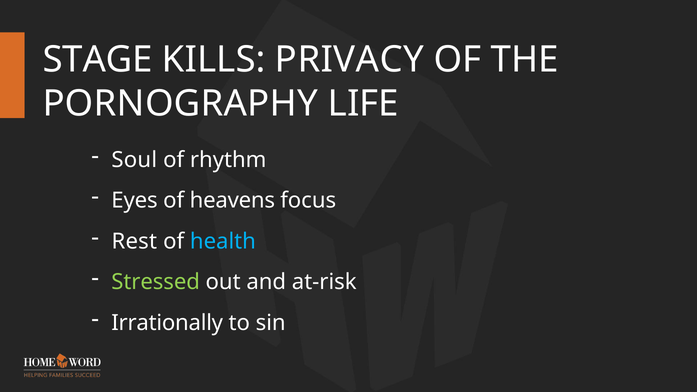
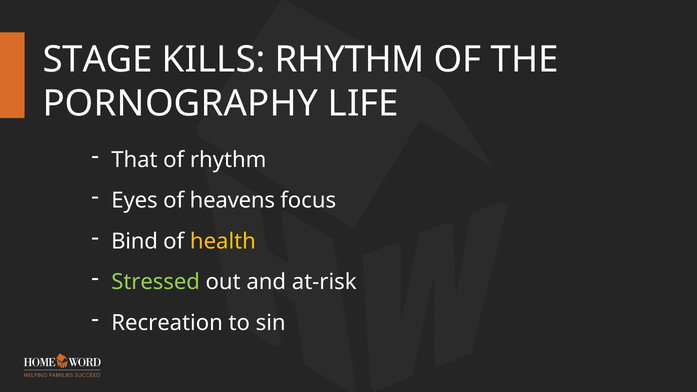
KILLS PRIVACY: PRIVACY -> RHYTHM
Soul: Soul -> That
Rest: Rest -> Bind
health colour: light blue -> yellow
Irrationally: Irrationally -> Recreation
